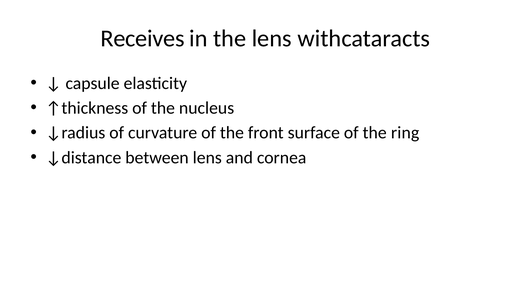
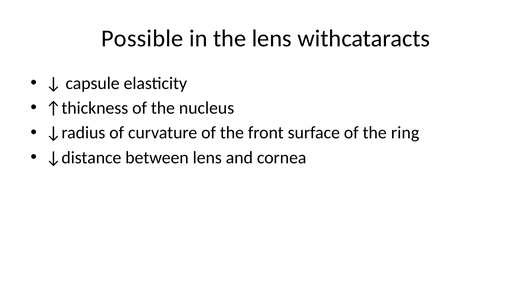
Receives: Receives -> Possible
